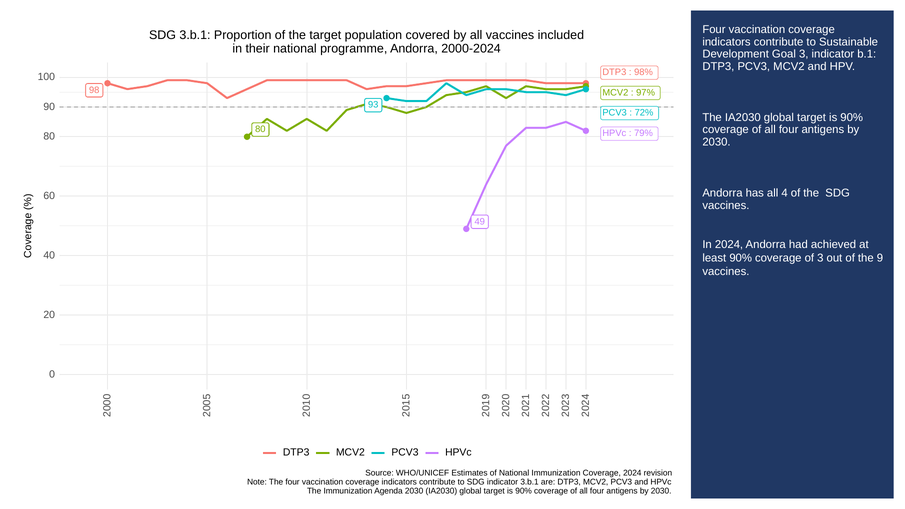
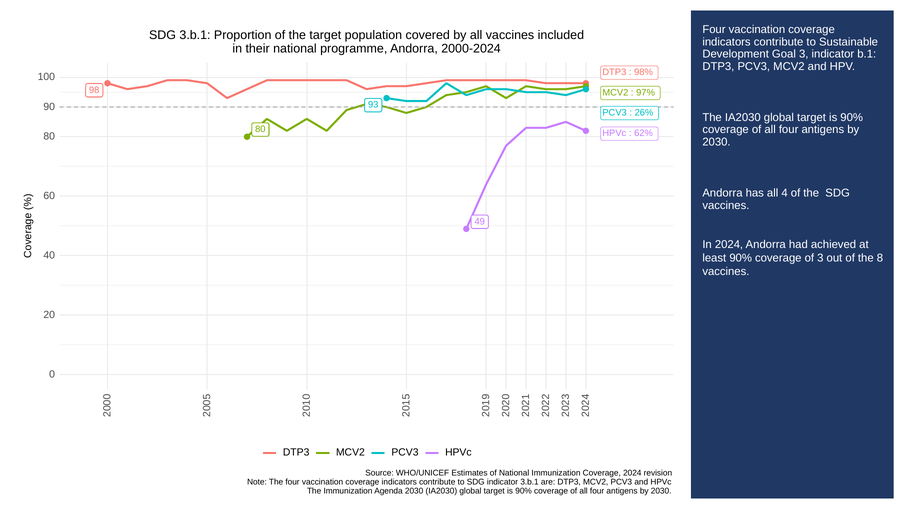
72%: 72% -> 26%
79%: 79% -> 62%
the 9: 9 -> 8
